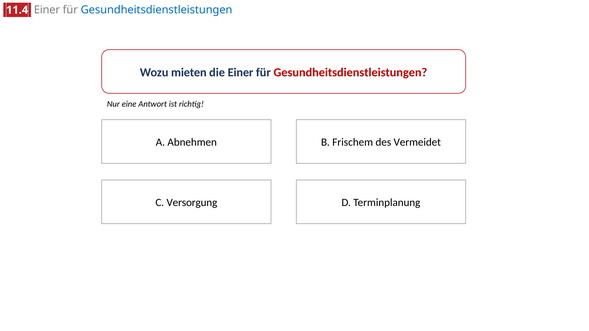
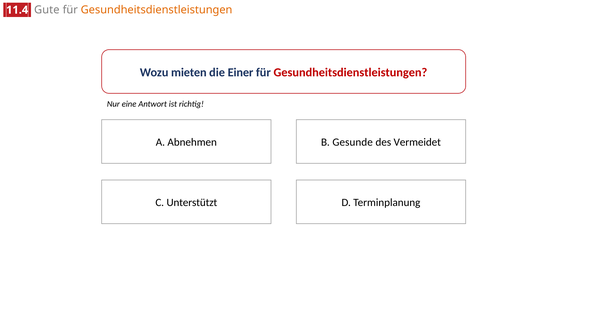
Einer at (47, 10): Einer -> Gute
Gesundheitsdienstleistungen at (157, 10) colour: blue -> orange
Frischem: Frischem -> Gesunde
Versorgung: Versorgung -> Unterstützt
